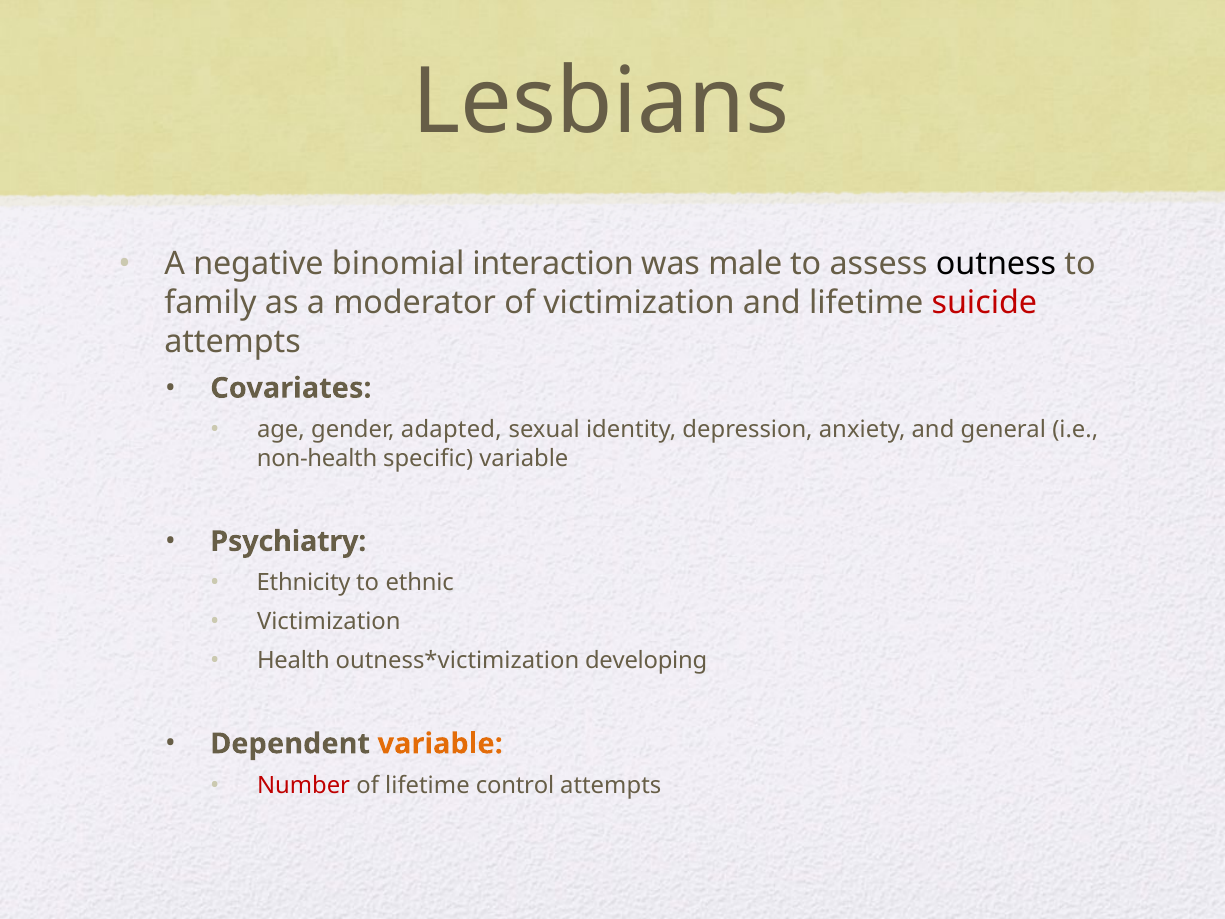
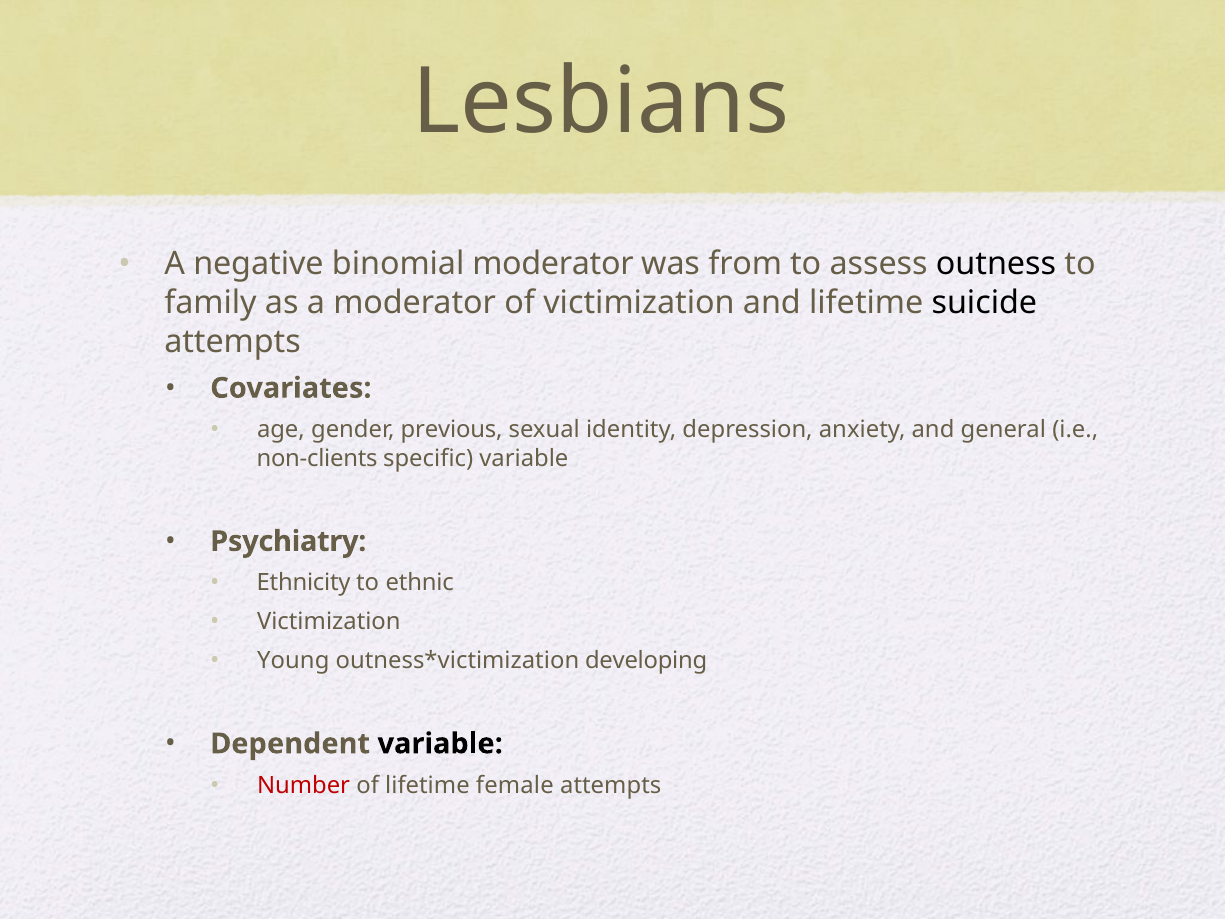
binomial interaction: interaction -> moderator
male: male -> from
suicide colour: red -> black
adapted: adapted -> previous
non-health: non-health -> non-clients
Health: Health -> Young
variable at (440, 744) colour: orange -> black
control: control -> female
